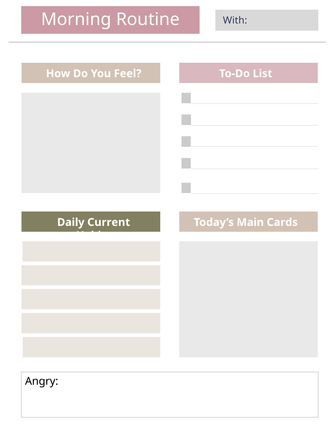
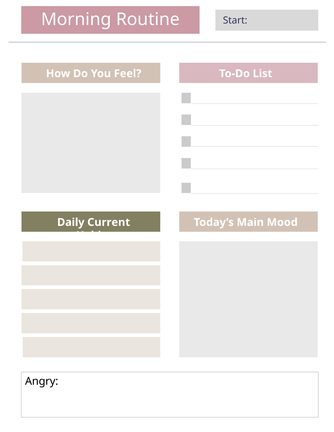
With: With -> Start
Cards: Cards -> Mood
